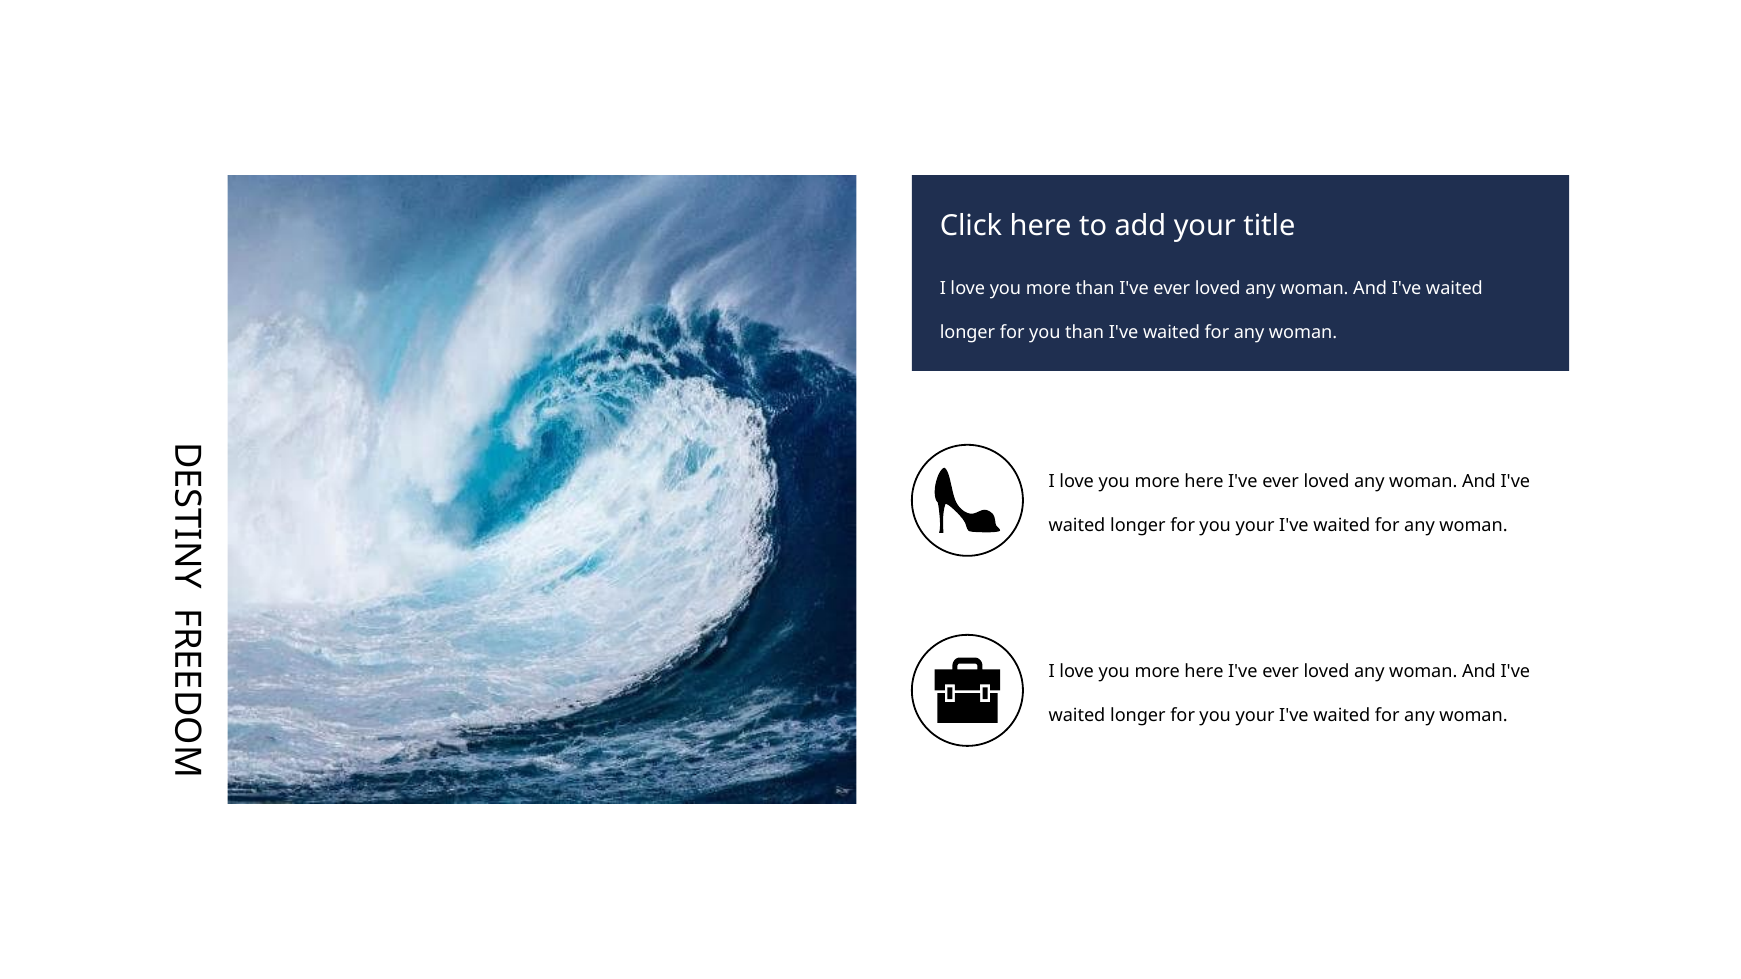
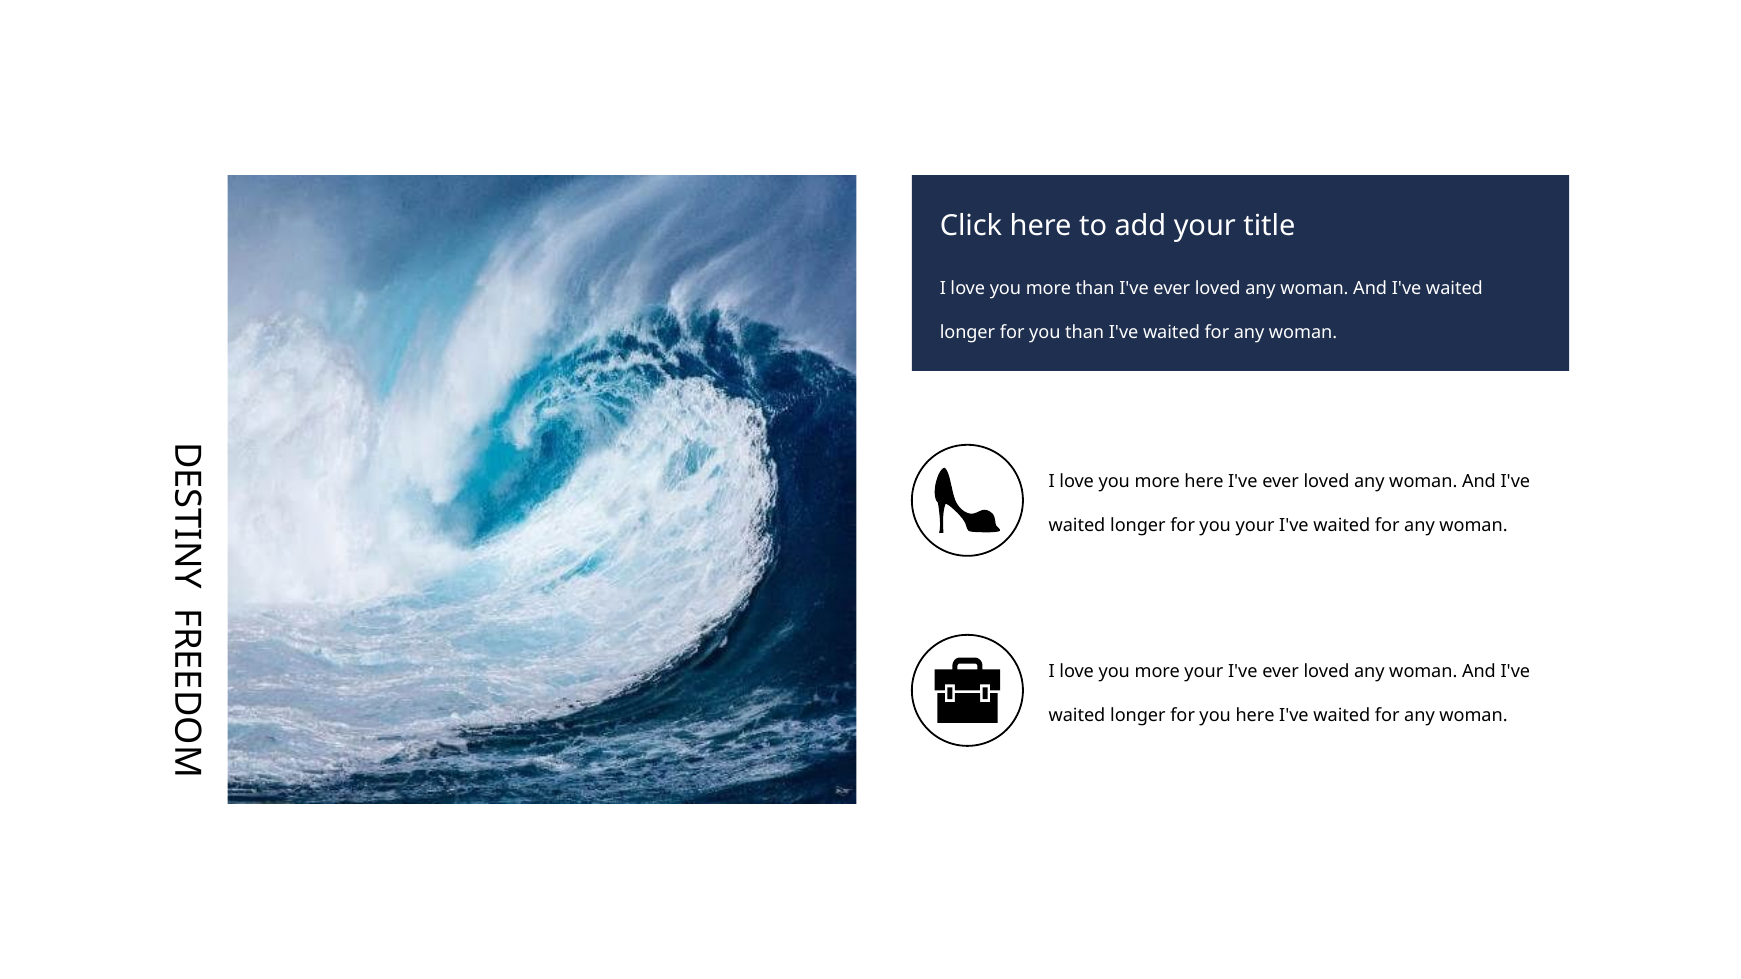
here at (1204, 672): here -> your
your at (1255, 715): your -> here
